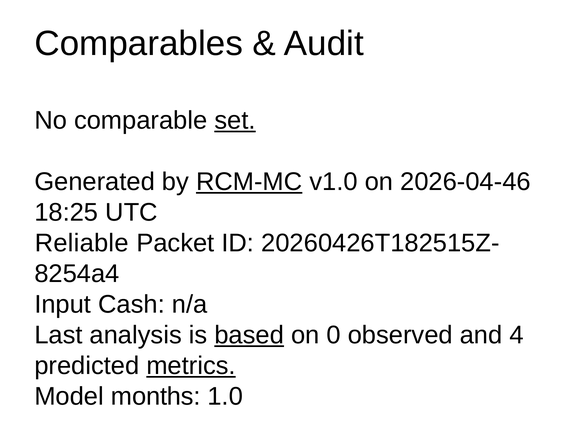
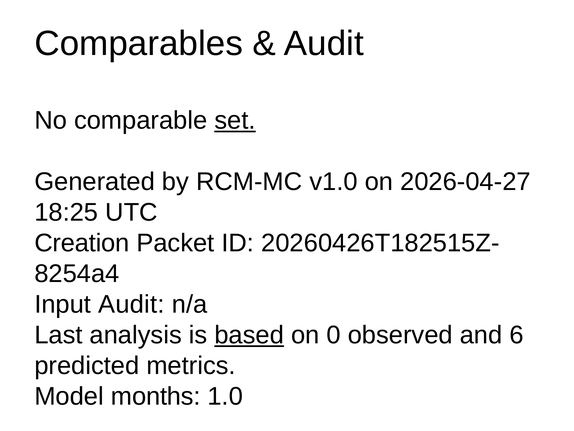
RCM-MC underline: present -> none
2026-04-46: 2026-04-46 -> 2026-04-27
Reliable: Reliable -> Creation
Input Cash: Cash -> Audit
4: 4 -> 6
metrics underline: present -> none
